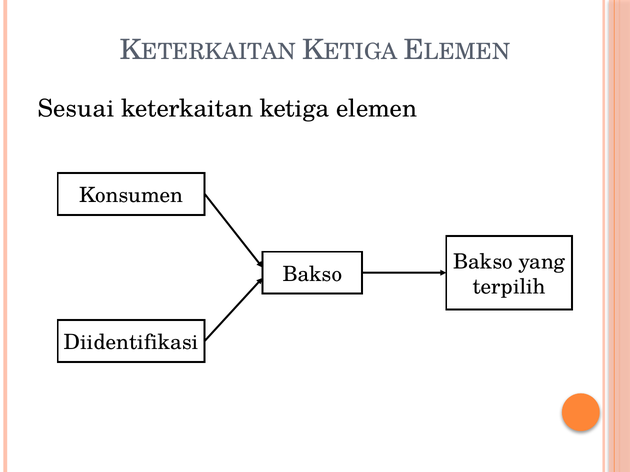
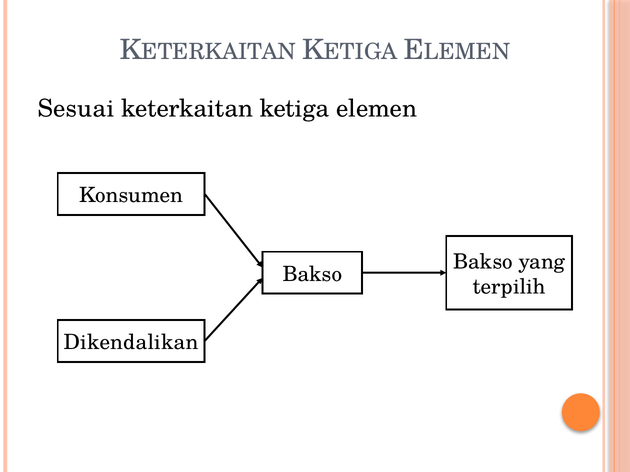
Diidentifikasi: Diidentifikasi -> Dikendalikan
